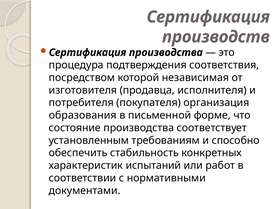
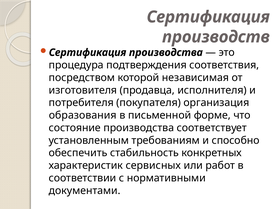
испытаний: испытаний -> сервисных
